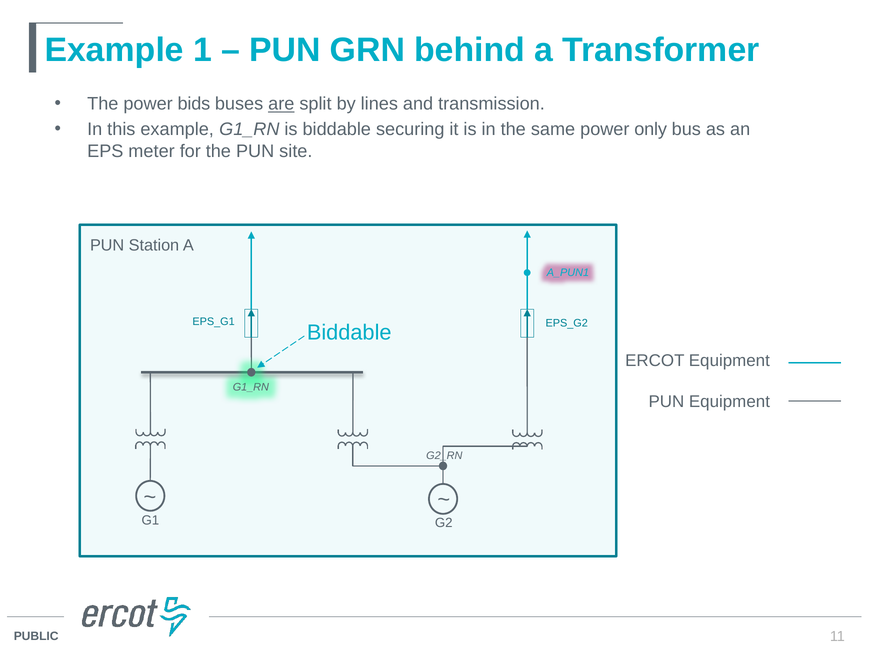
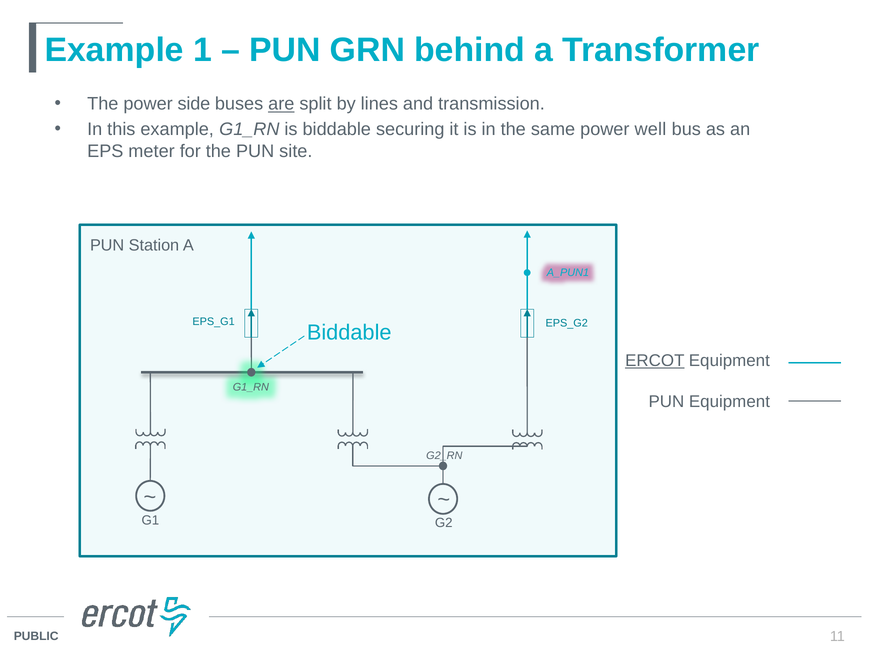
bids: bids -> side
only: only -> well
ERCOT underline: none -> present
